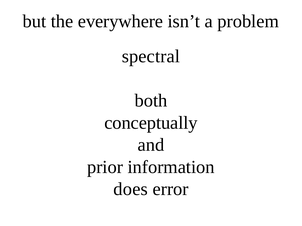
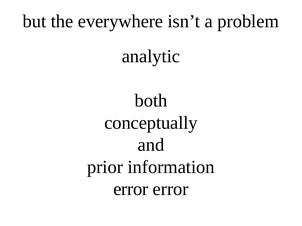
spectral: spectral -> analytic
does at (131, 190): does -> error
